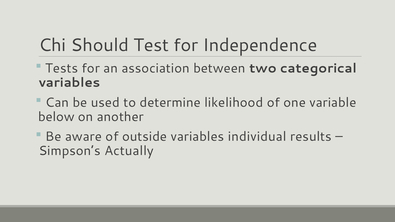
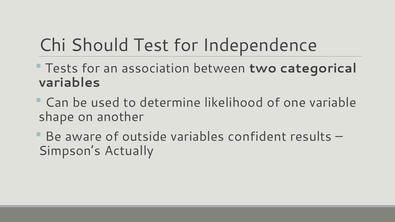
below: below -> shape
individual: individual -> confident
